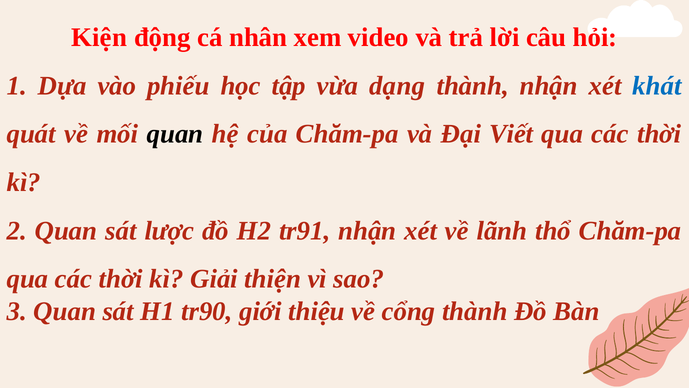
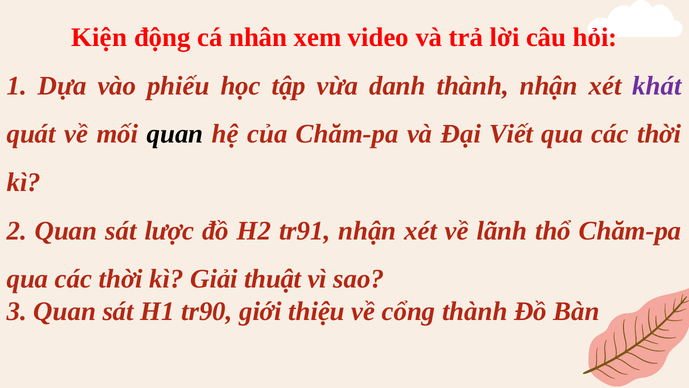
dạng: dạng -> danh
khát colour: blue -> purple
thiện: thiện -> thuật
